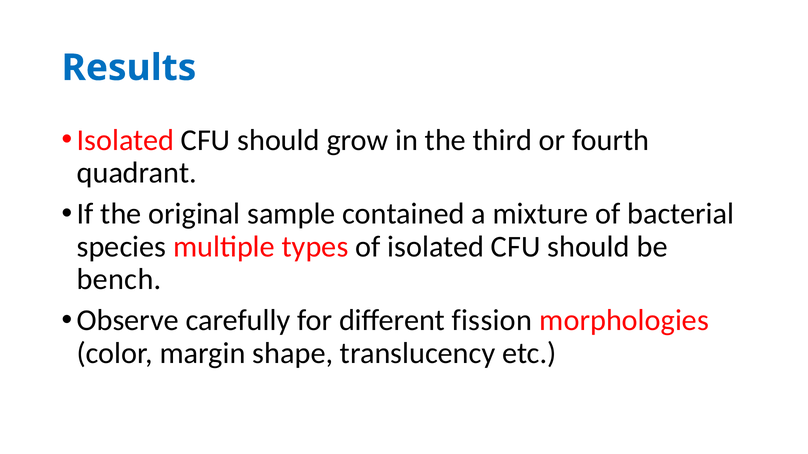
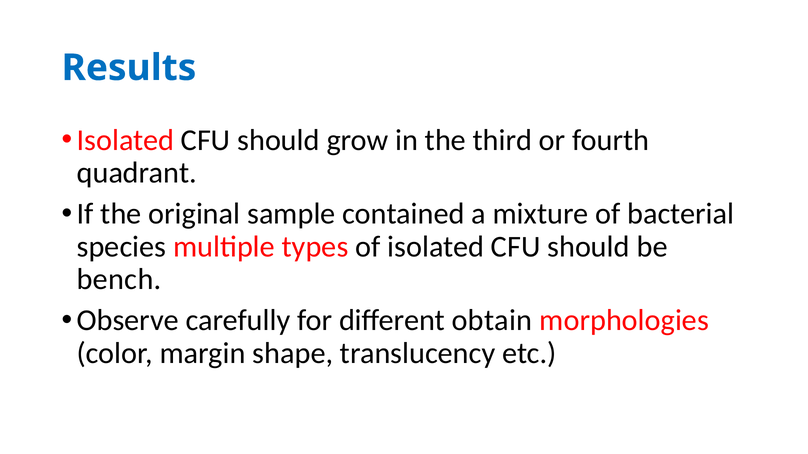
fission: fission -> obtain
